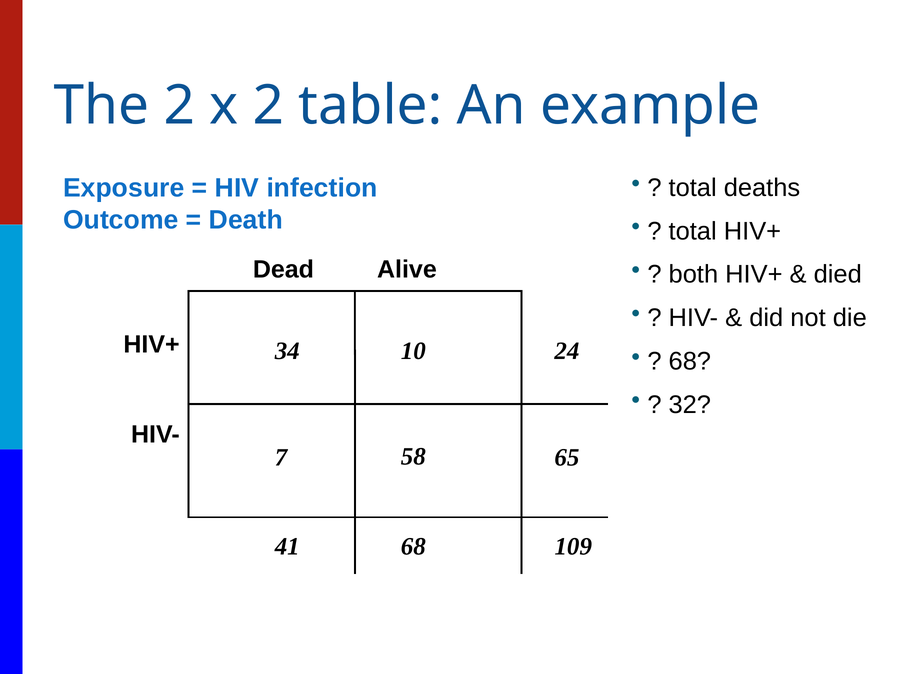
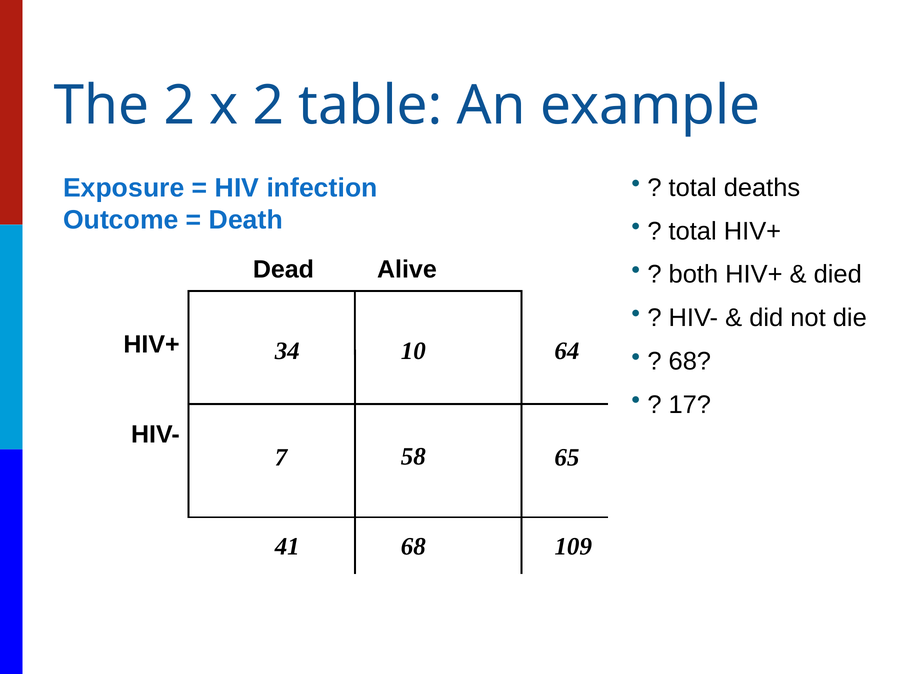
24: 24 -> 64
32: 32 -> 17
